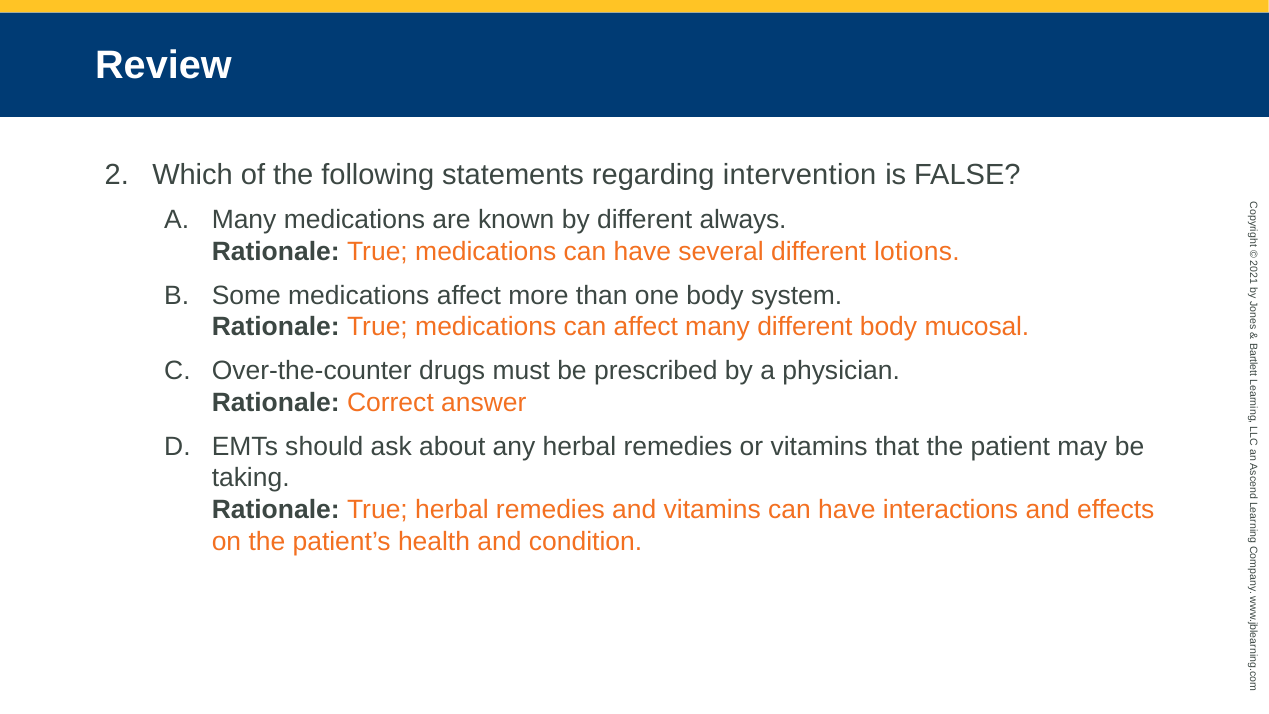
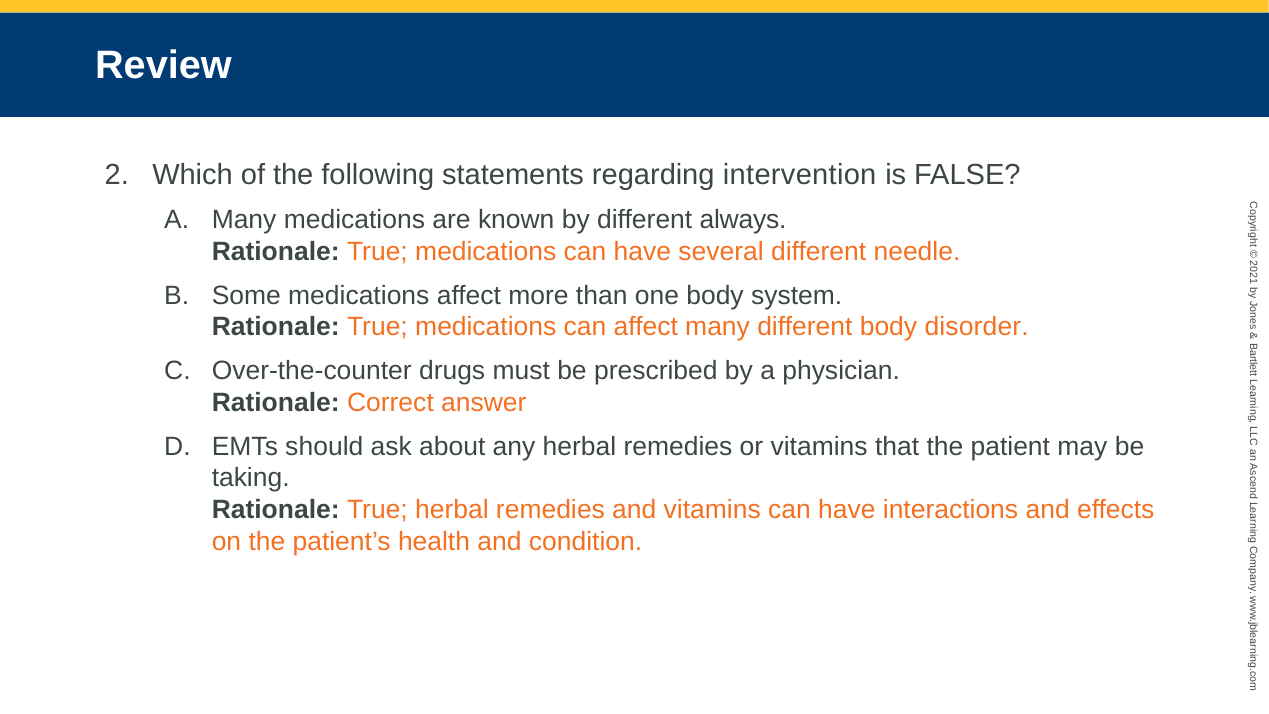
lotions: lotions -> needle
mucosal: mucosal -> disorder
